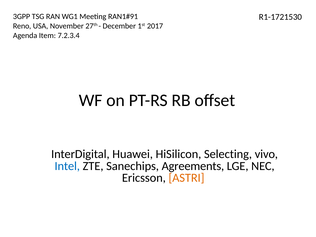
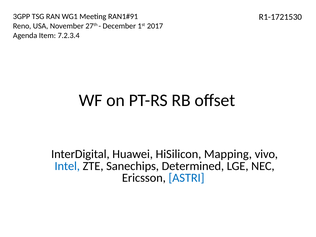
Selecting: Selecting -> Mapping
Agreements: Agreements -> Determined
ASTRI colour: orange -> blue
